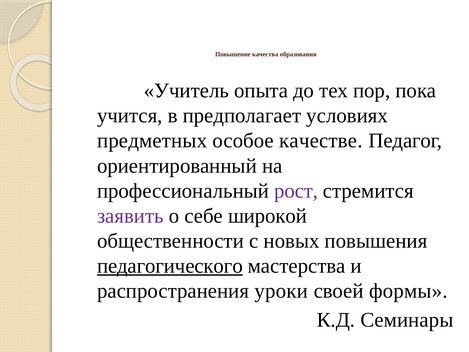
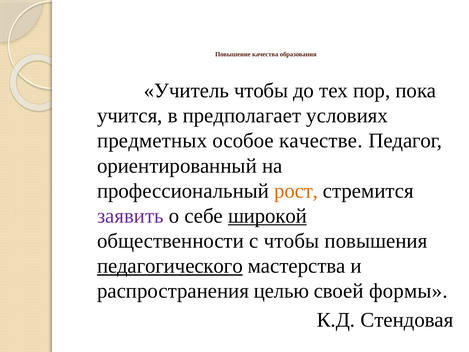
Учитель опыта: опыта -> чтобы
рост colour: purple -> orange
широкой underline: none -> present
с новых: новых -> чтобы
уроки: уроки -> целью
Семинары: Семинары -> Стендовая
